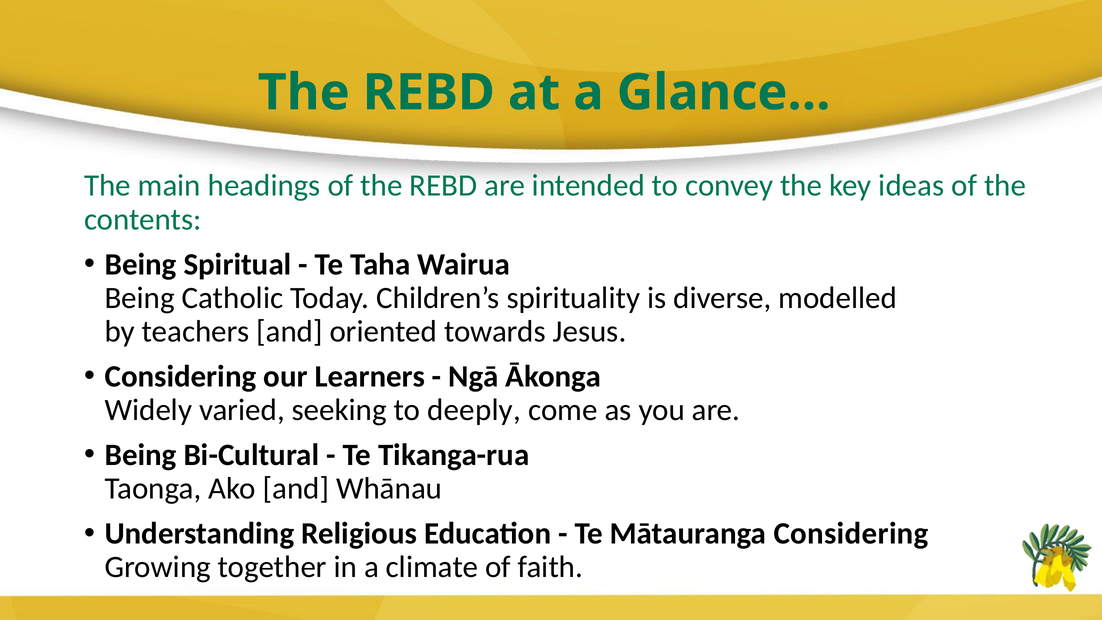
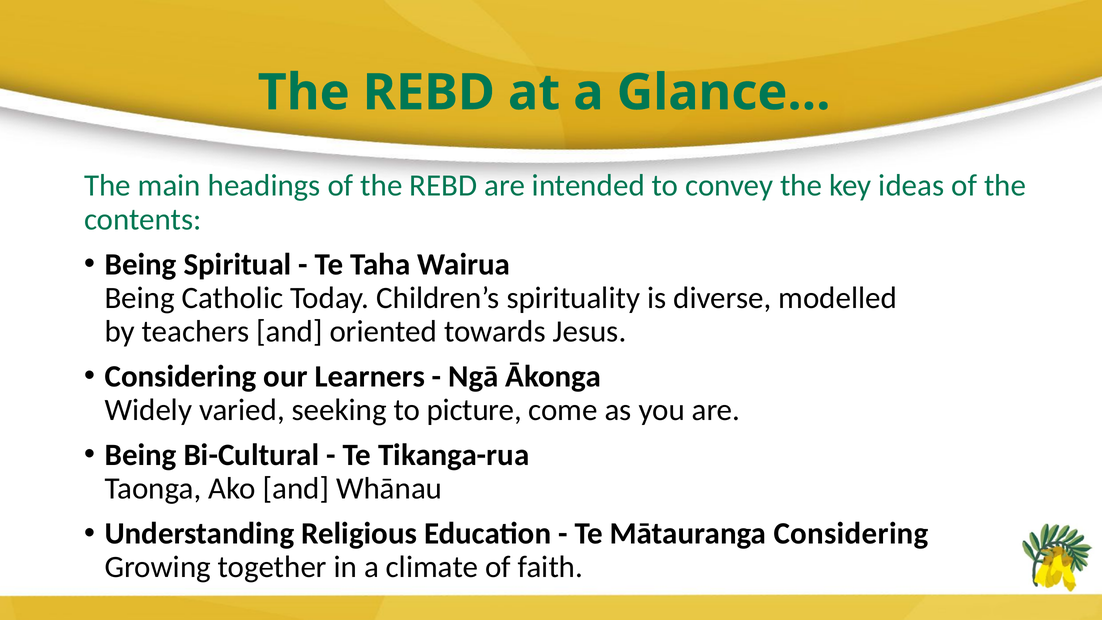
deeply: deeply -> picture
